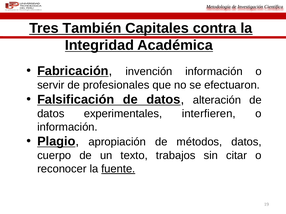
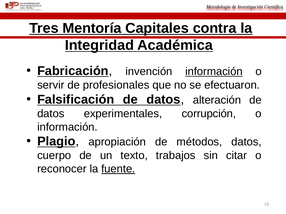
También: También -> Mentoría
información at (214, 72) underline: none -> present
interfieren: interfieren -> corrupción
